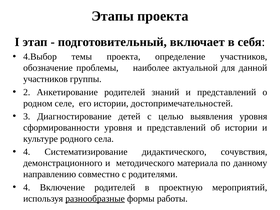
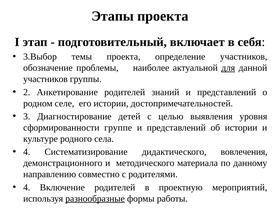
4.Выбор: 4.Выбор -> 3.Выбор
для underline: none -> present
сформированности уровня: уровня -> группе
сочувствия: сочувствия -> вовлечения
